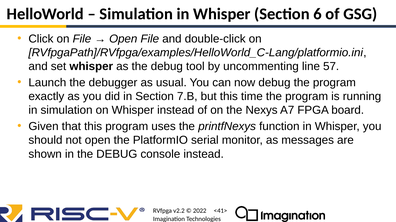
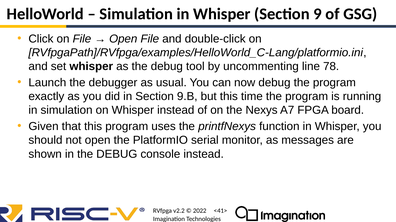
6: 6 -> 9
57: 57 -> 78
7.B: 7.B -> 9.B
